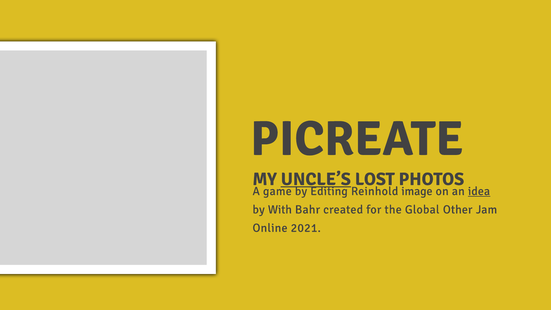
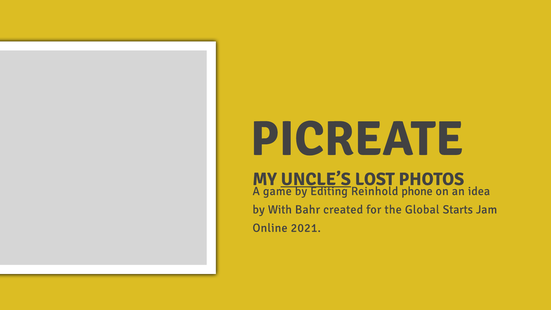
image: image -> phone
idea underline: present -> none
Other: Other -> Starts
